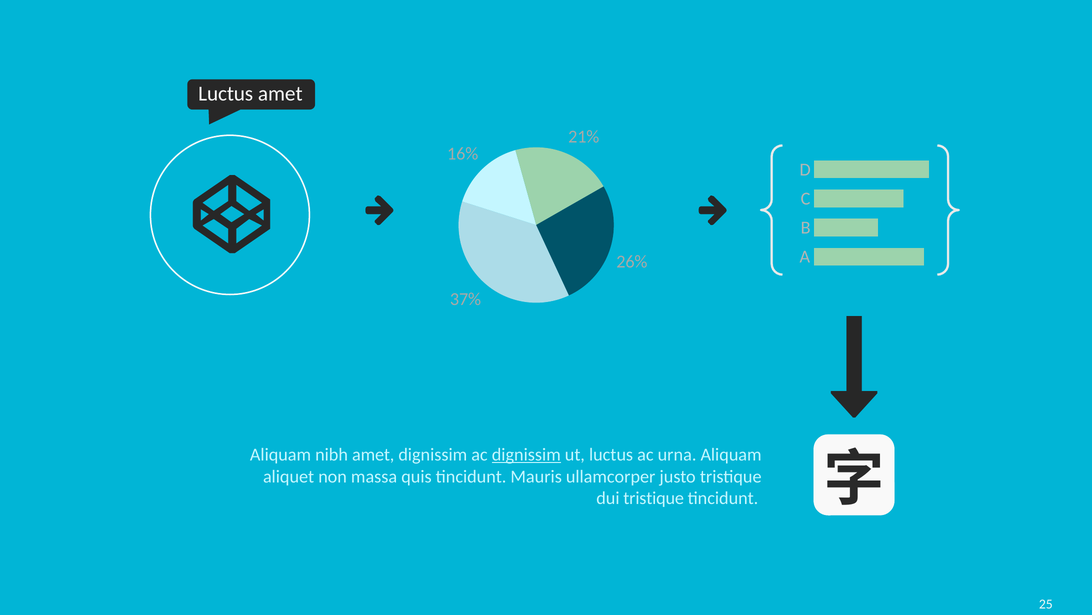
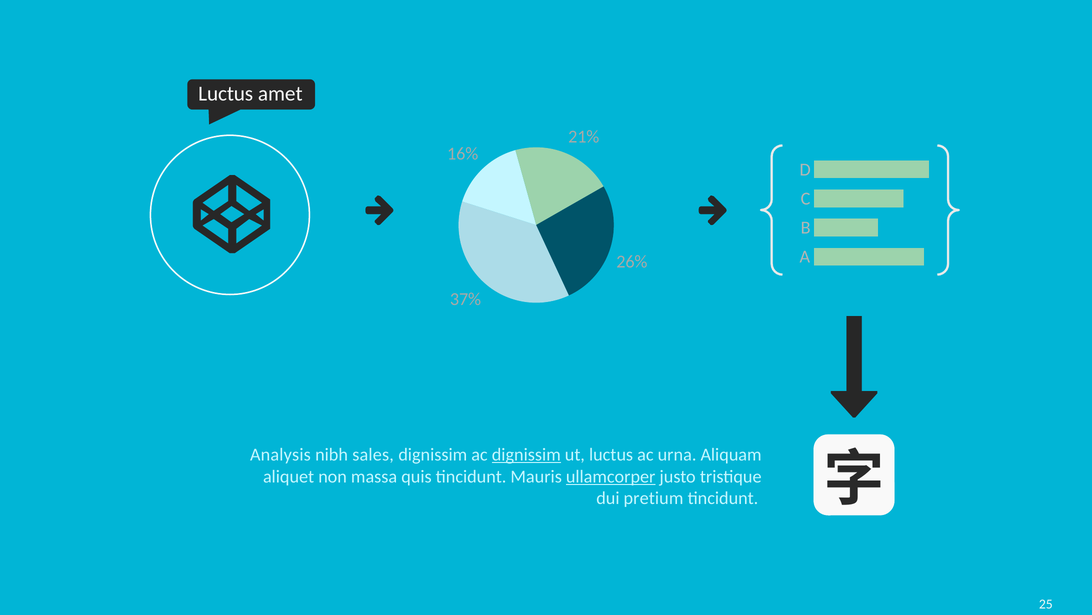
Aliquam at (281, 454): Aliquam -> Analysis
nibh amet: amet -> sales
ullamcorper underline: none -> present
dui tristique: tristique -> pretium
